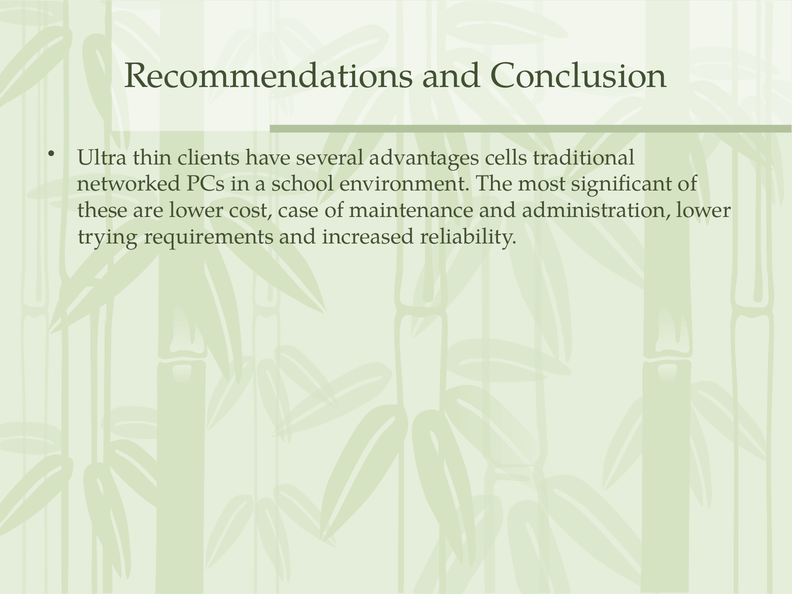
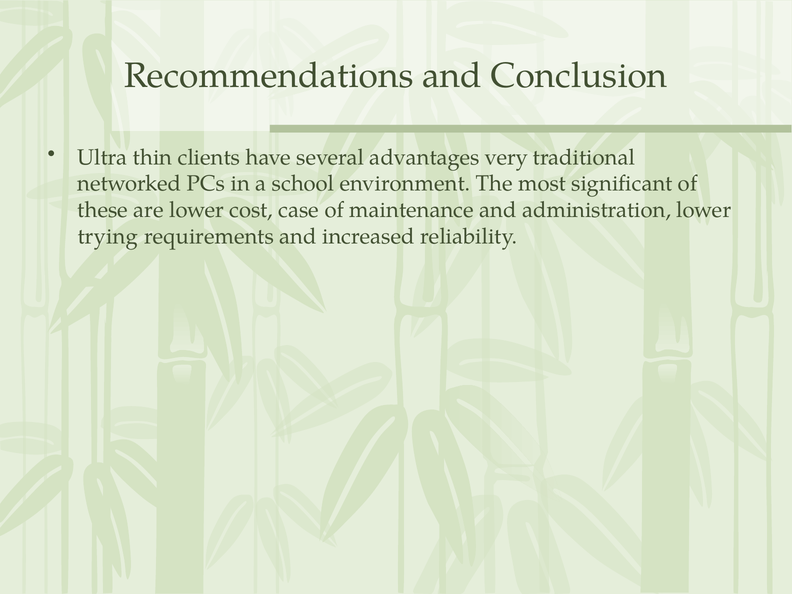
cells: cells -> very
